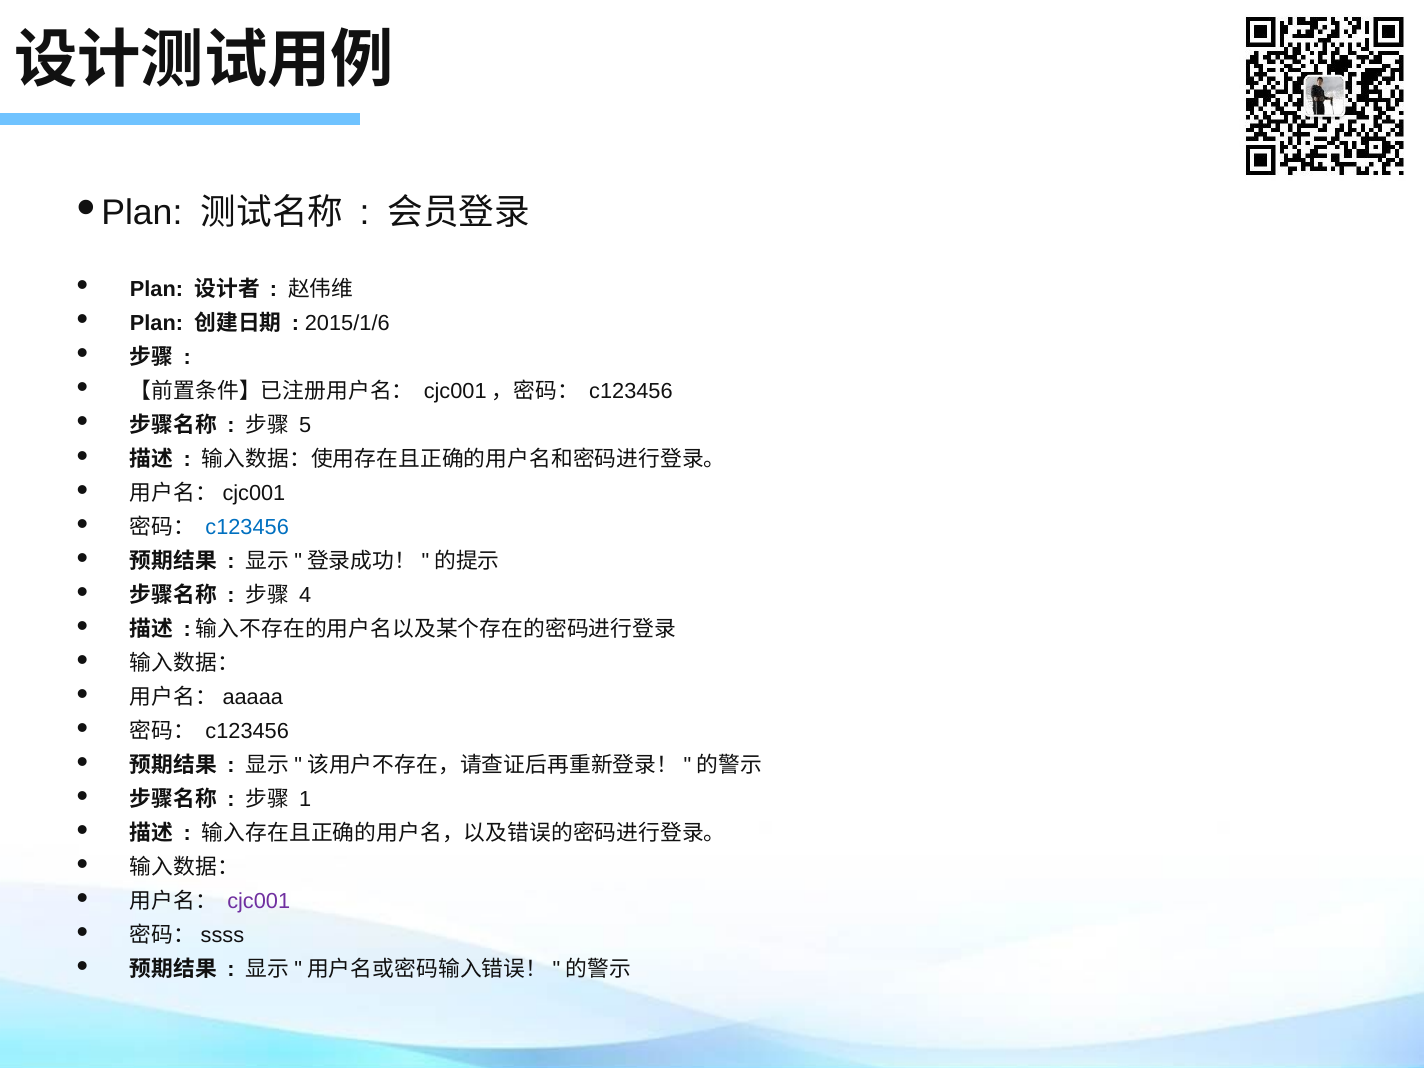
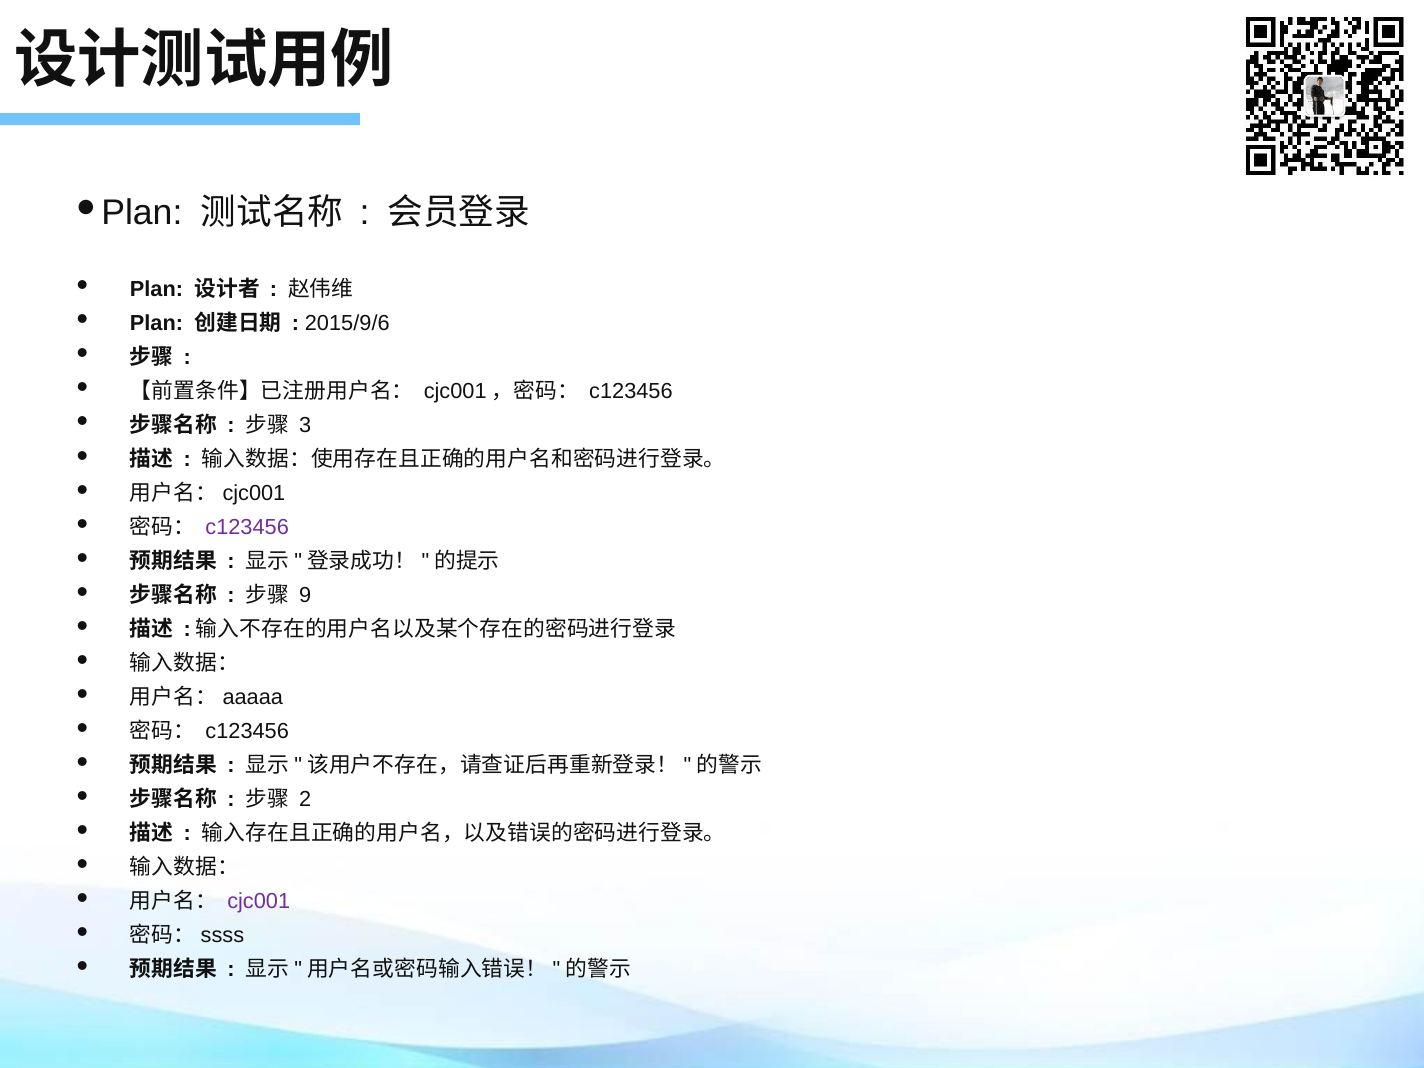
2015/1/6: 2015/1/6 -> 2015/9/6
5: 5 -> 3
c123456 at (247, 527) colour: blue -> purple
4: 4 -> 9
1: 1 -> 2
